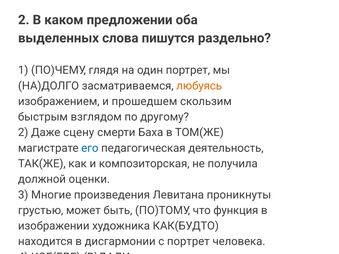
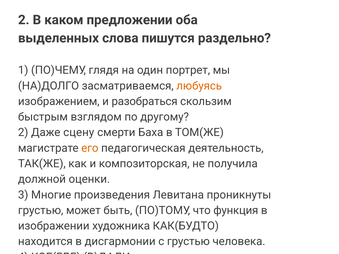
прошедшем: прошедшем -> разобраться
его colour: blue -> orange
с портрет: портрет -> грустью
